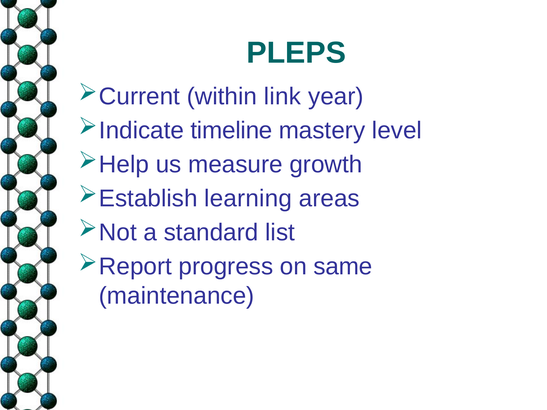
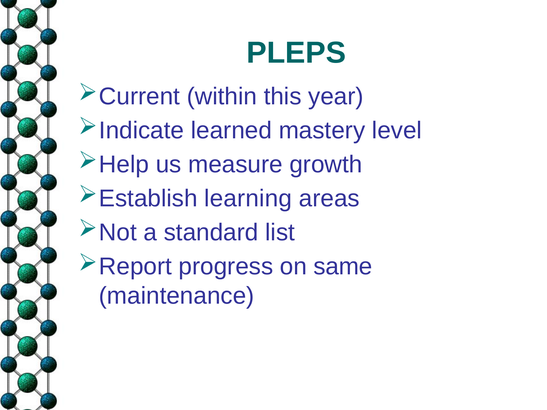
link: link -> this
timeline: timeline -> learned
